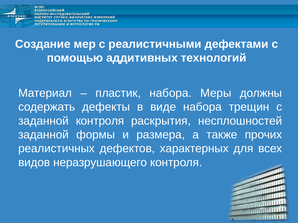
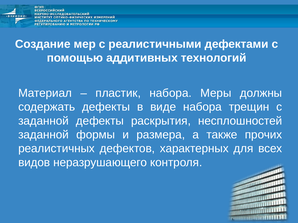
заданной контроля: контроля -> дефекты
